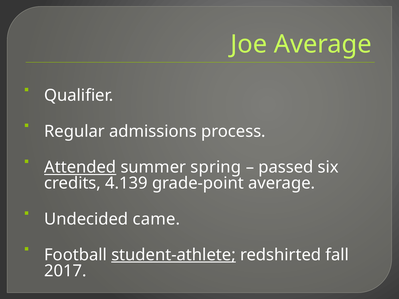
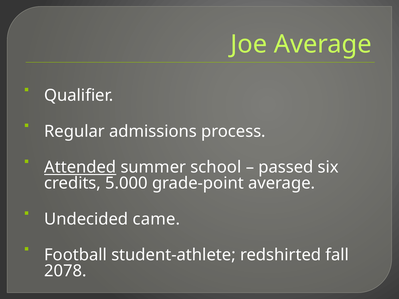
spring: spring -> school
4.139: 4.139 -> 5.000
student-athlete underline: present -> none
2017: 2017 -> 2078
